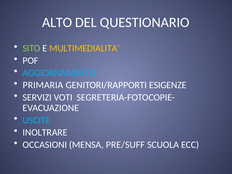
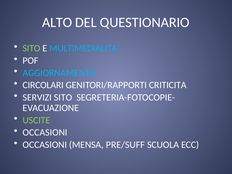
MULTIMEDIALITA colour: yellow -> light blue
PRIMARIA: PRIMARIA -> CIRCOLARI
ESIGENZE: ESIGENZE -> CRITICITA
SERVIZI VOTI: VOTI -> SITO
USCITE colour: light blue -> light green
INOLTRARE at (45, 132): INOLTRARE -> OCCASIONI
